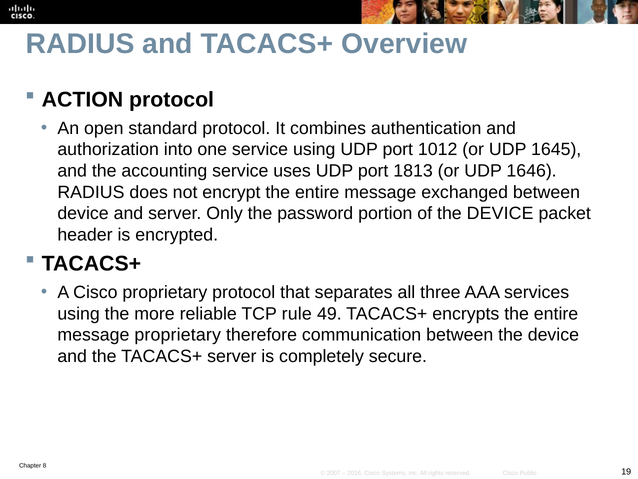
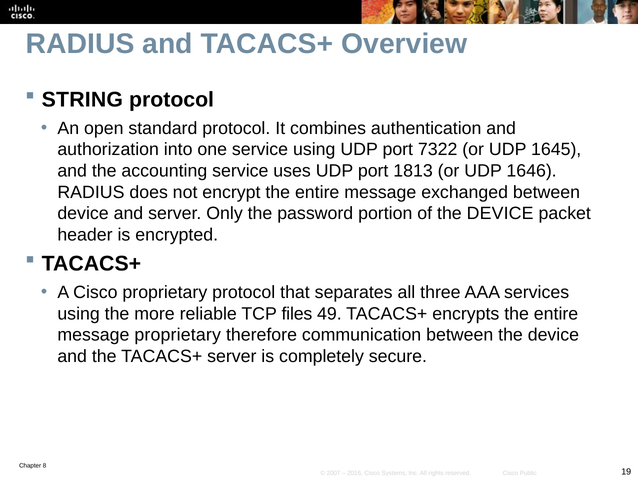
ACTION: ACTION -> STRING
1012: 1012 -> 7322
rule: rule -> files
